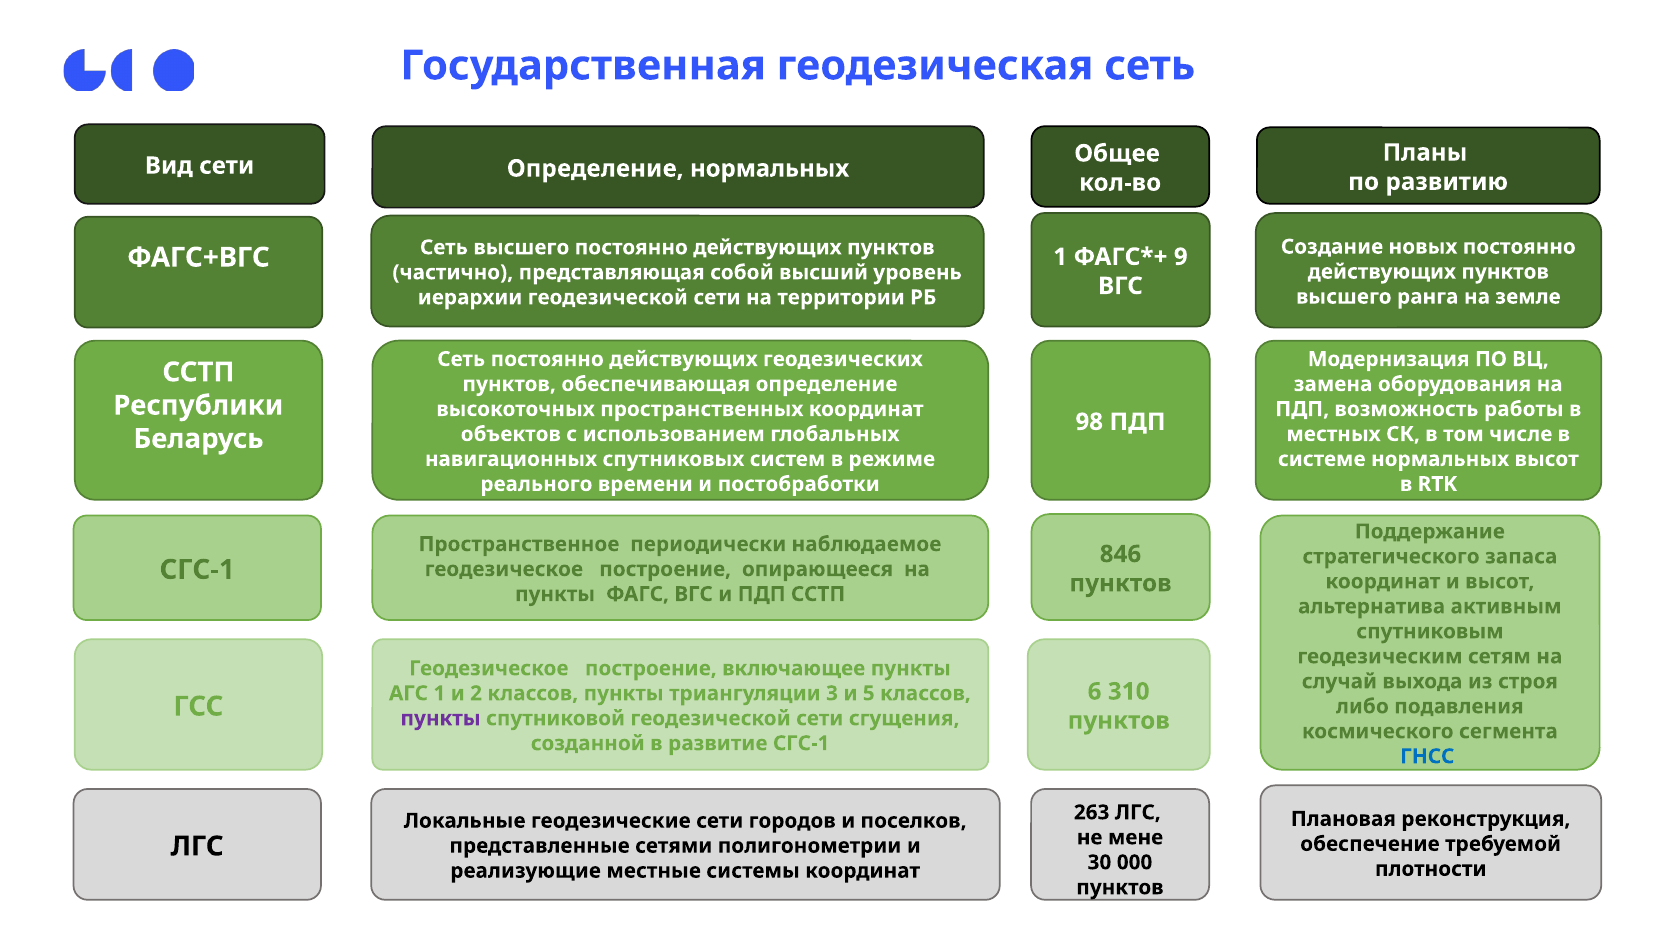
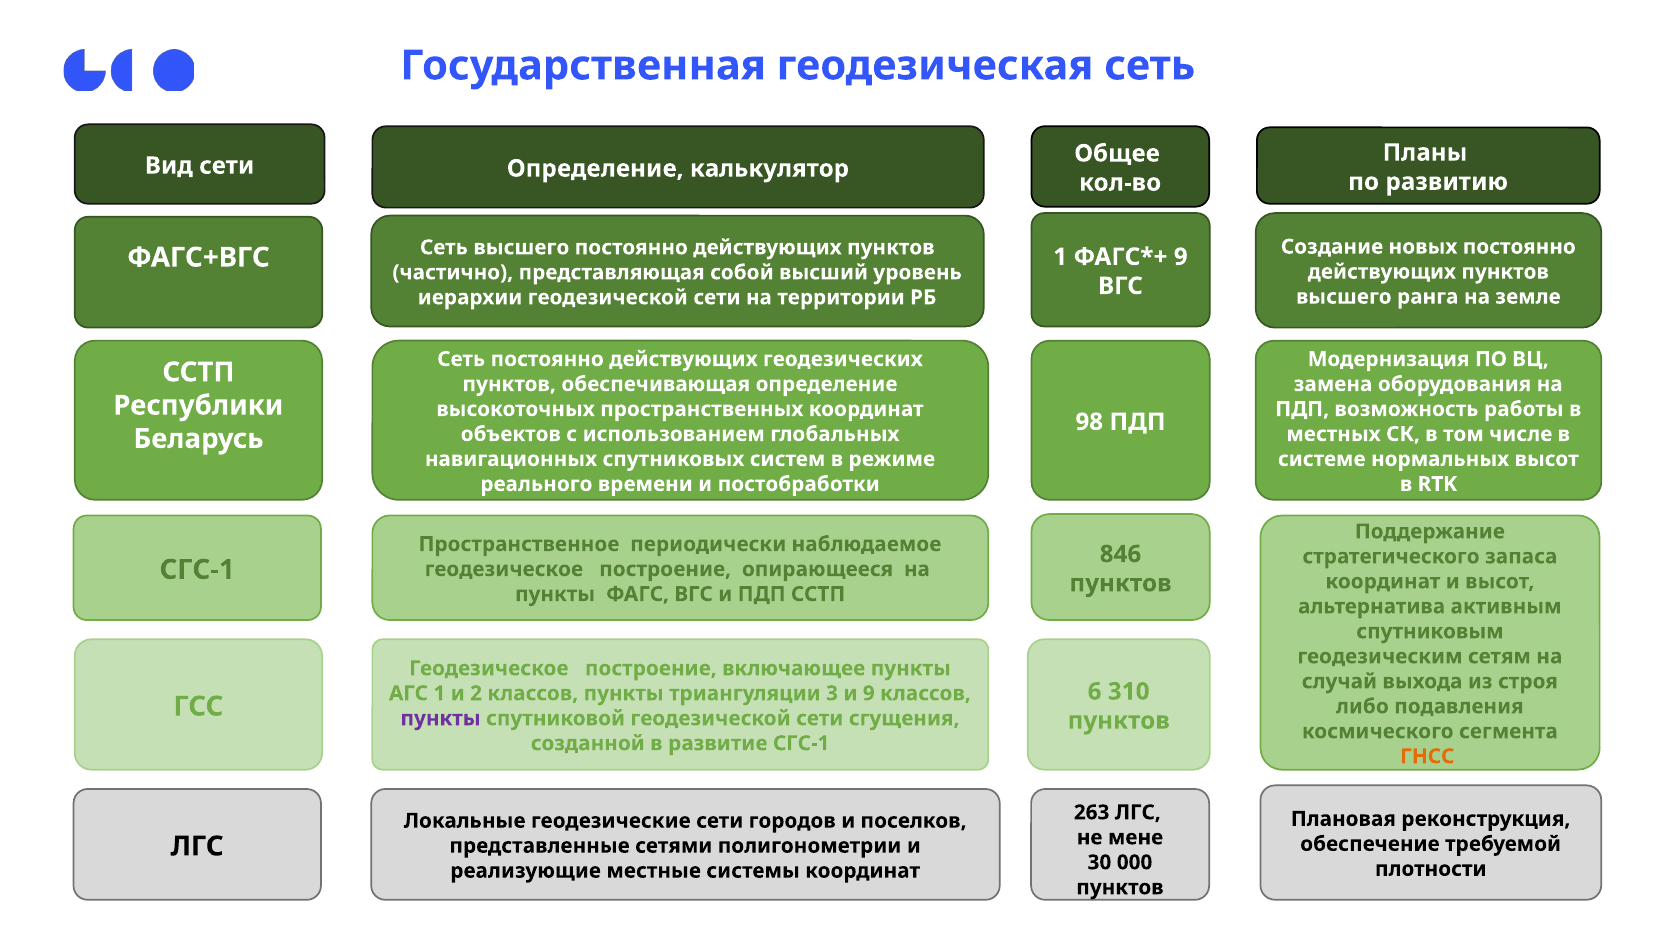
Определение нормальных: нормальных -> калькулятор
и 5: 5 -> 9
ГНСС colour: blue -> orange
